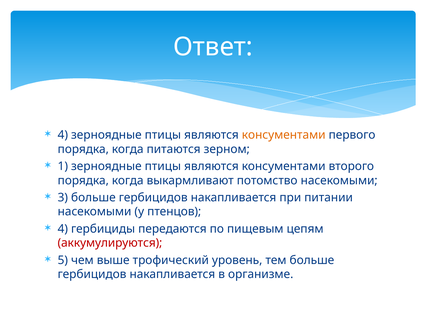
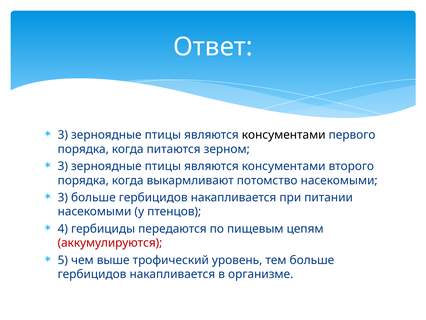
4 at (63, 135): 4 -> 3
консументами at (284, 135) colour: orange -> black
1 at (63, 166): 1 -> 3
